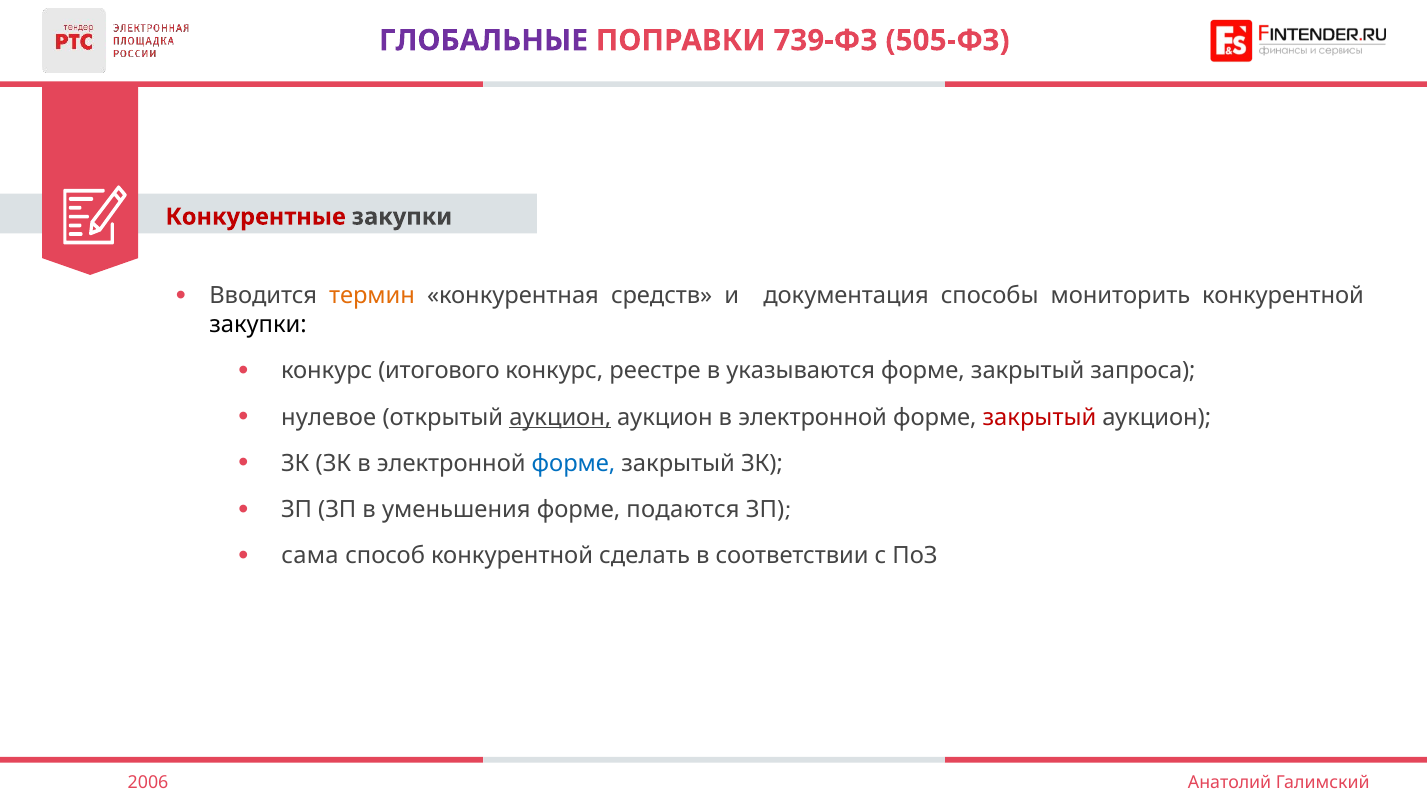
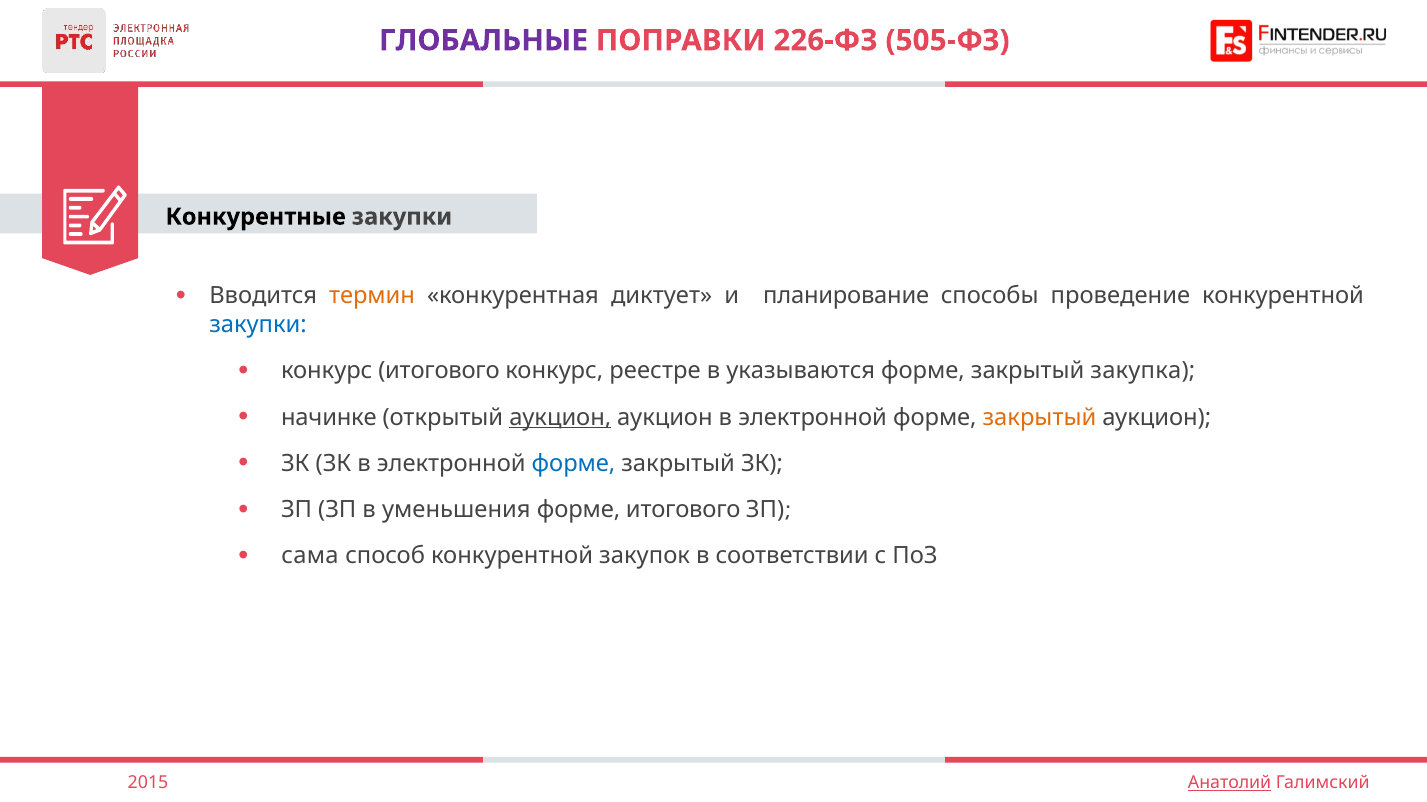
739-ФЗ: 739-ФЗ -> 226-ФЗ
Конкурентные colour: red -> black
средств: средств -> диктует
документация: документация -> планирование
мониторить: мониторить -> проведение
закупки at (258, 325) colour: black -> blue
запроса: запроса -> закупка
нулевое: нулевое -> начинке
закрытый at (1039, 418) colour: red -> orange
форме подаются: подаются -> итогового
сделать: сделать -> закупок
2006: 2006 -> 2015
Анатолий underline: none -> present
